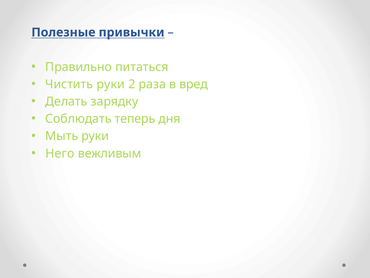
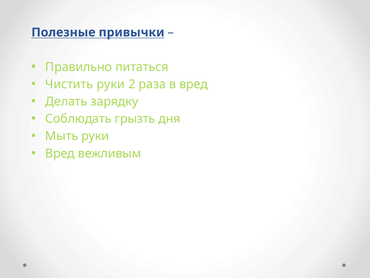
теперь: теперь -> грызть
Него at (60, 153): Него -> Вред
